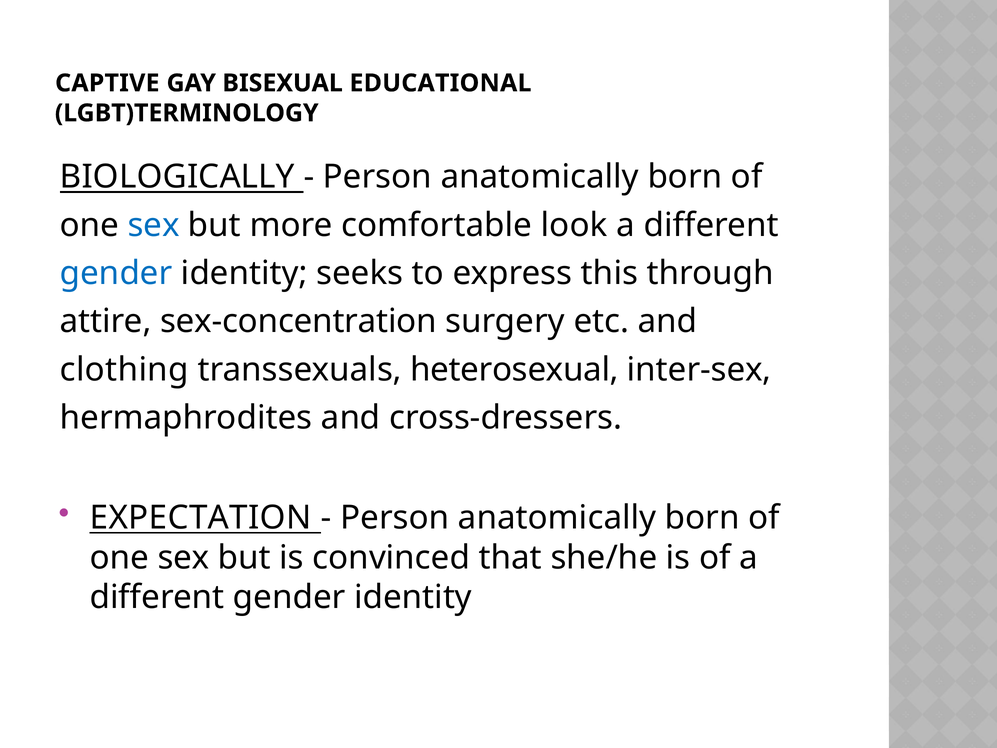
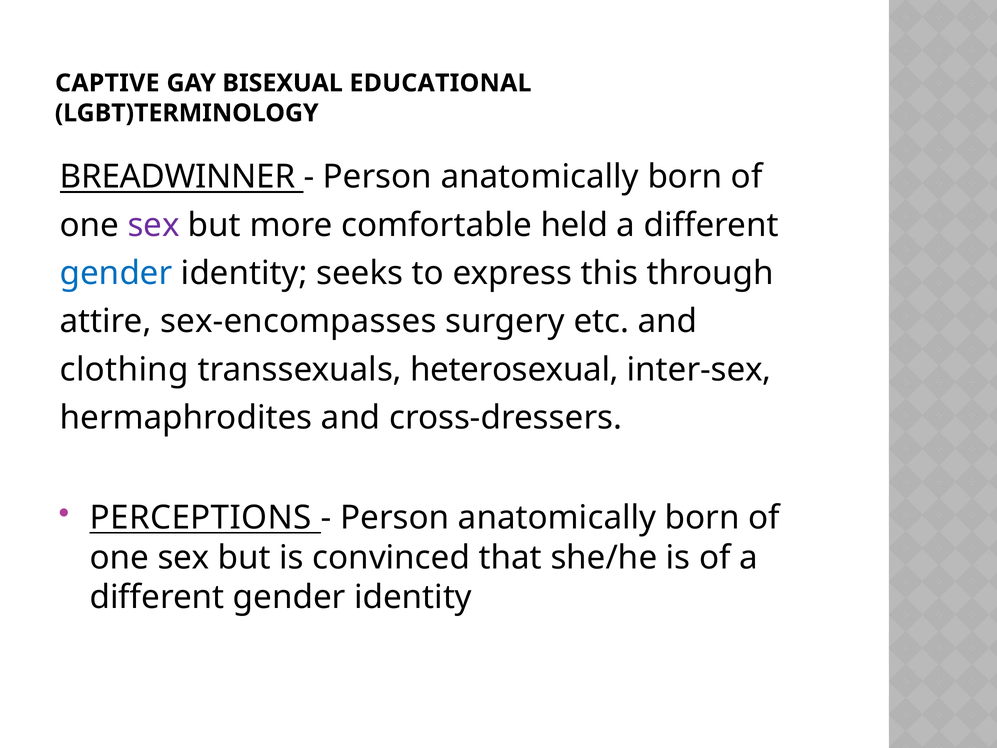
BIOLOGICALLY: BIOLOGICALLY -> BREADWINNER
sex at (154, 225) colour: blue -> purple
look: look -> held
sex-concentration: sex-concentration -> sex-encompasses
EXPECTATION: EXPECTATION -> PERCEPTIONS
